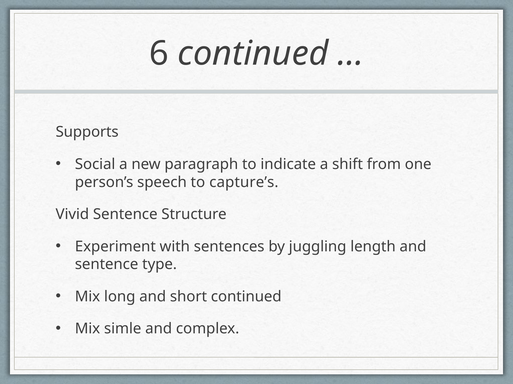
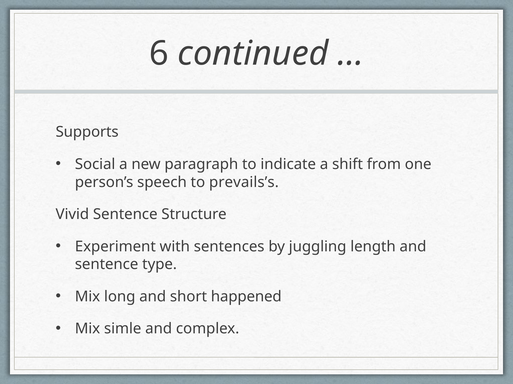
capture’s: capture’s -> prevails’s
short continued: continued -> happened
